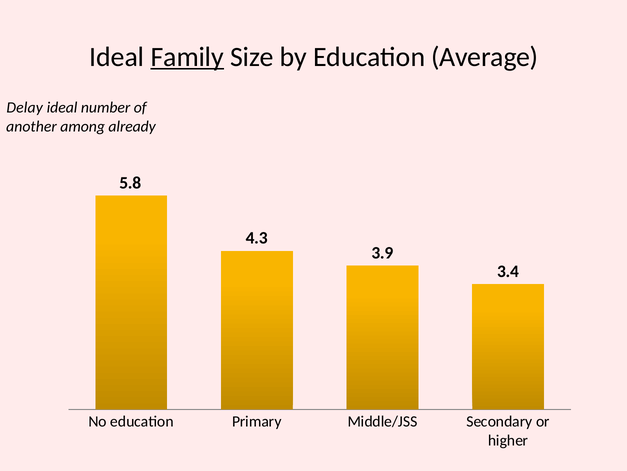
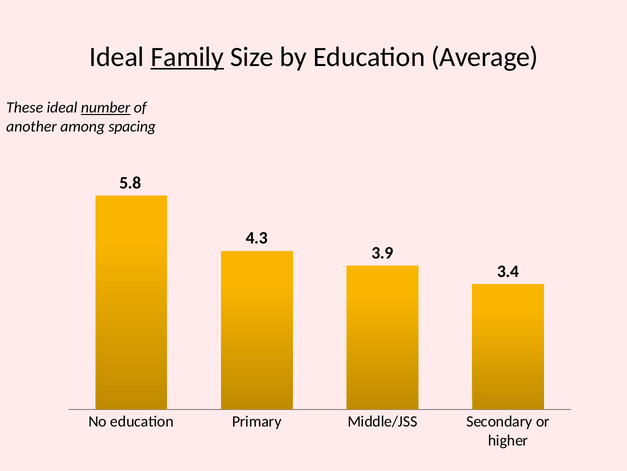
Delay: Delay -> These
number underline: none -> present
already: already -> spacing
